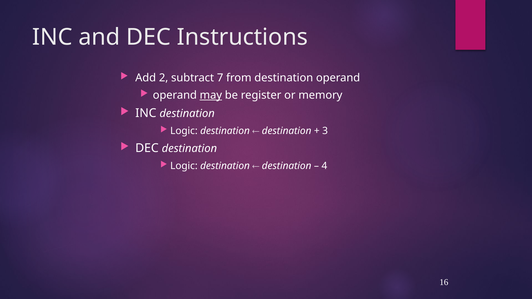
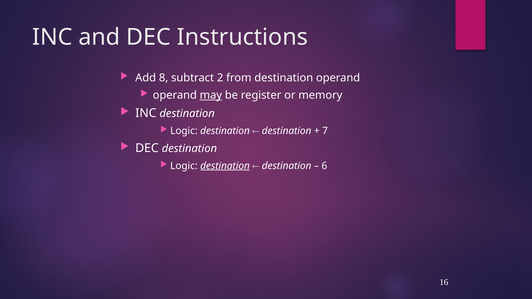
2: 2 -> 8
7: 7 -> 2
3: 3 -> 7
destination at (225, 166) underline: none -> present
4: 4 -> 6
